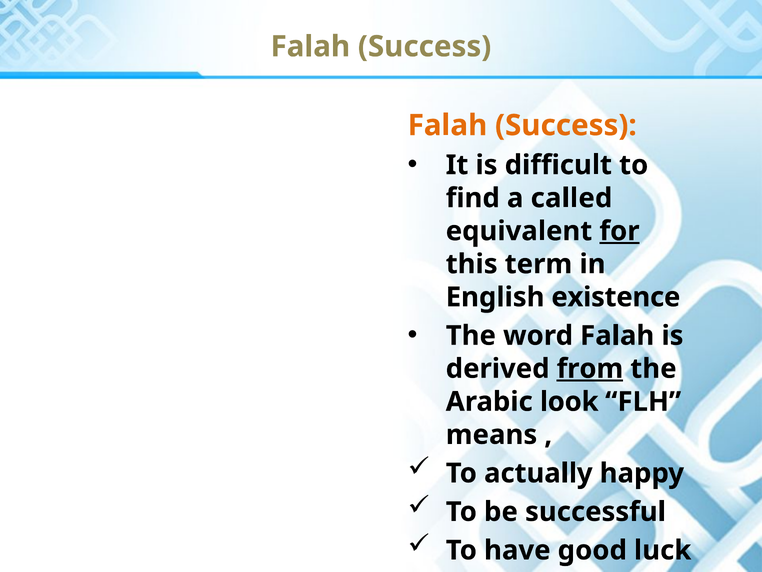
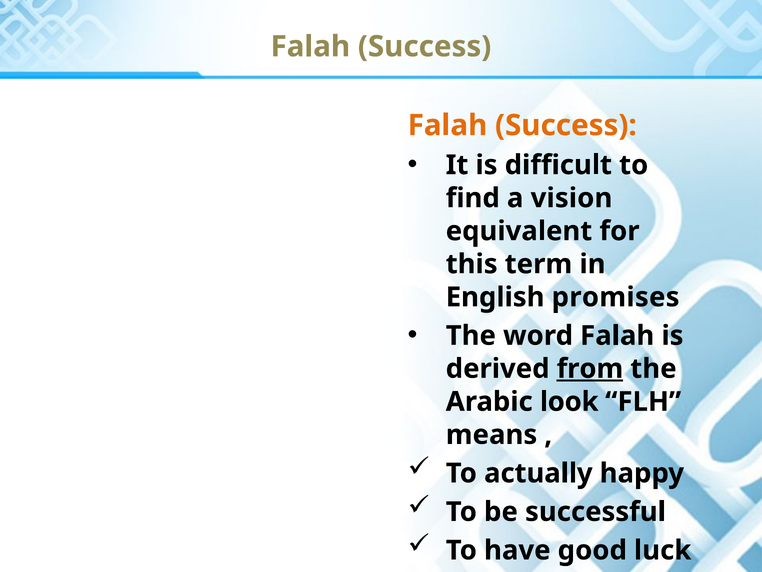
called: called -> vision
for underline: present -> none
existence: existence -> promises
